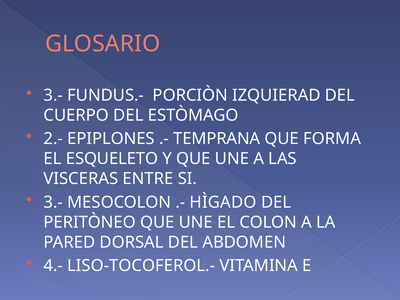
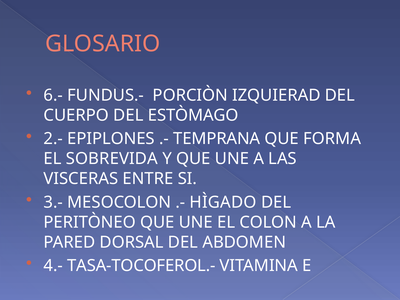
3.- at (53, 95): 3.- -> 6.-
ESQUELETO: ESQUELETO -> SOBREVIDA
LISO-TOCOFEROL.-: LISO-TOCOFEROL.- -> TASA-TOCOFEROL.-
